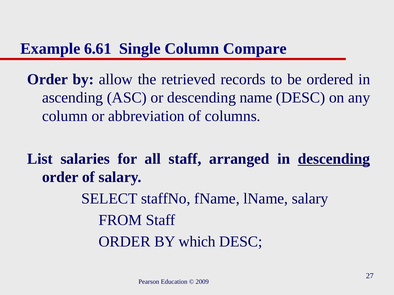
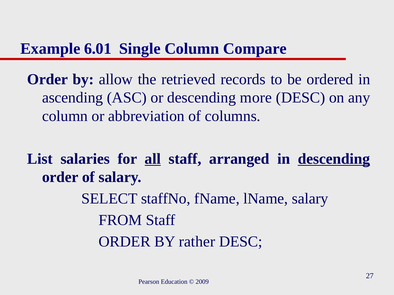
6.61: 6.61 -> 6.01
name: name -> more
all underline: none -> present
which: which -> rather
